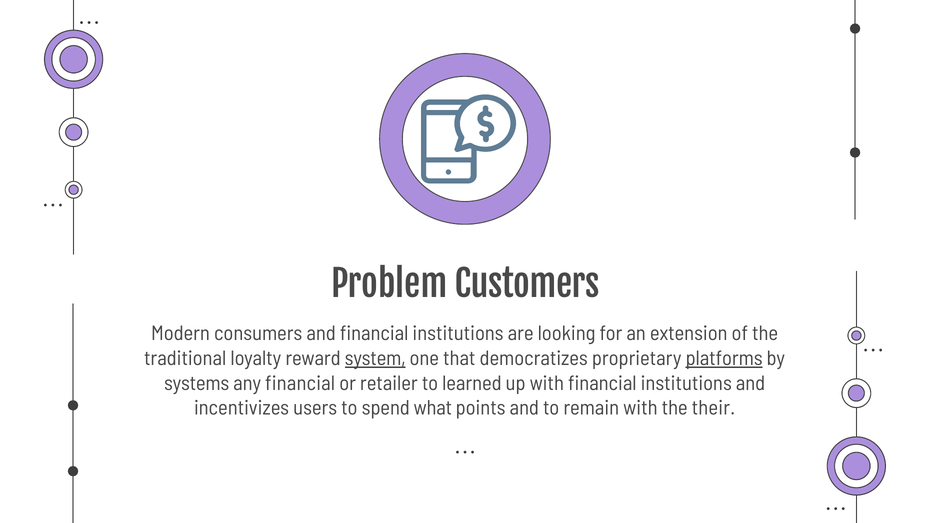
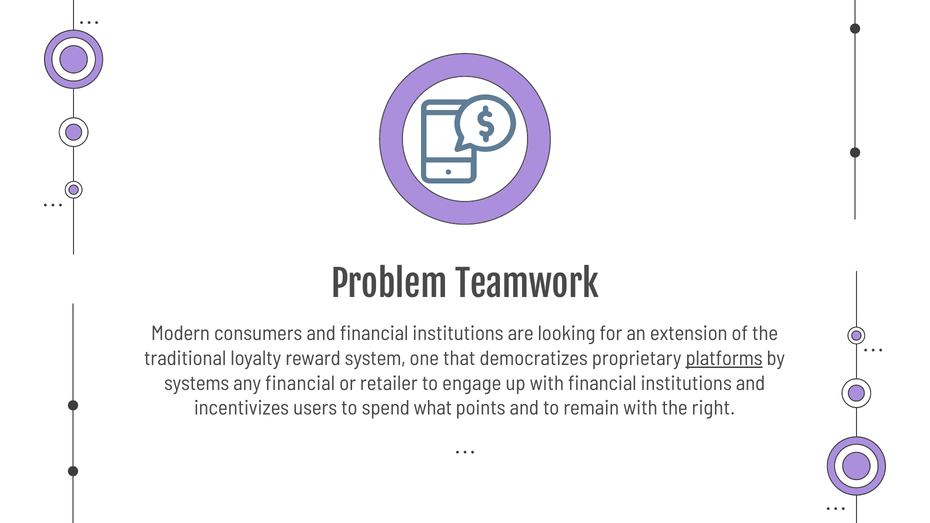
Customers: Customers -> Teamwork
system underline: present -> none
learned: learned -> engage
their: their -> right
